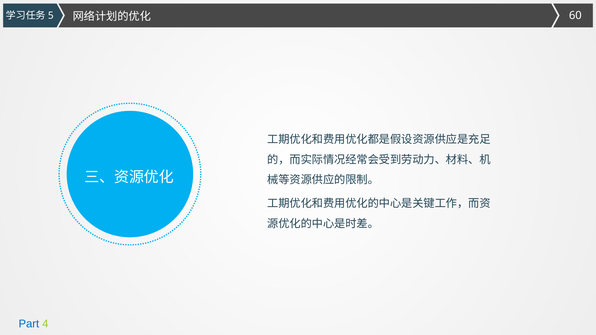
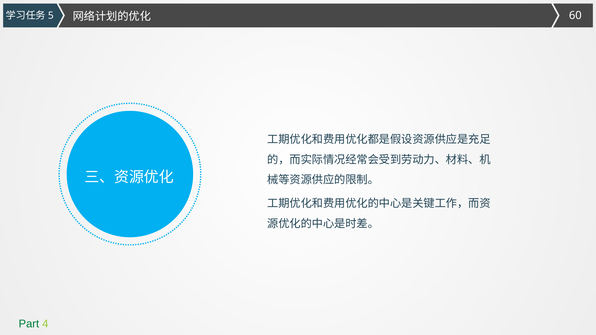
Part colour: blue -> green
